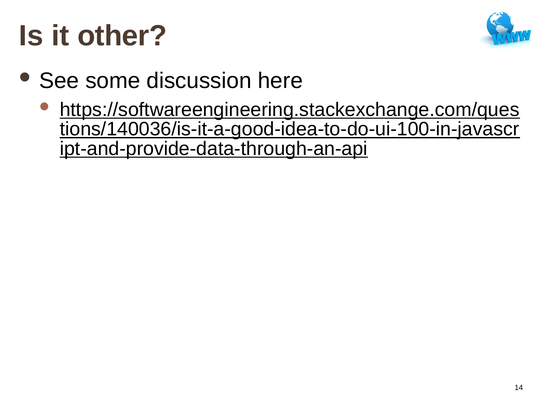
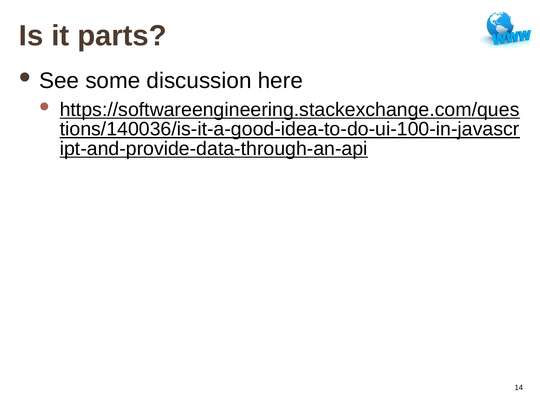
other: other -> parts
